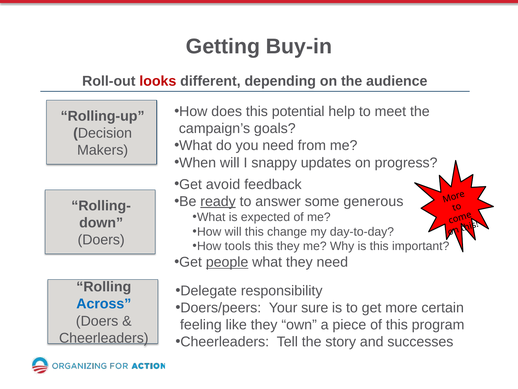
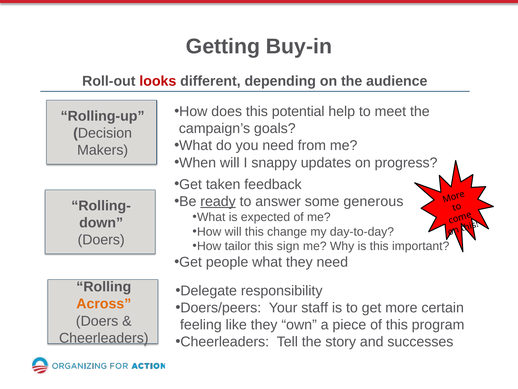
avoid: avoid -> taken
tools: tools -> tailor
this they: they -> sign
people underline: present -> none
Across colour: blue -> orange
sure: sure -> staff
